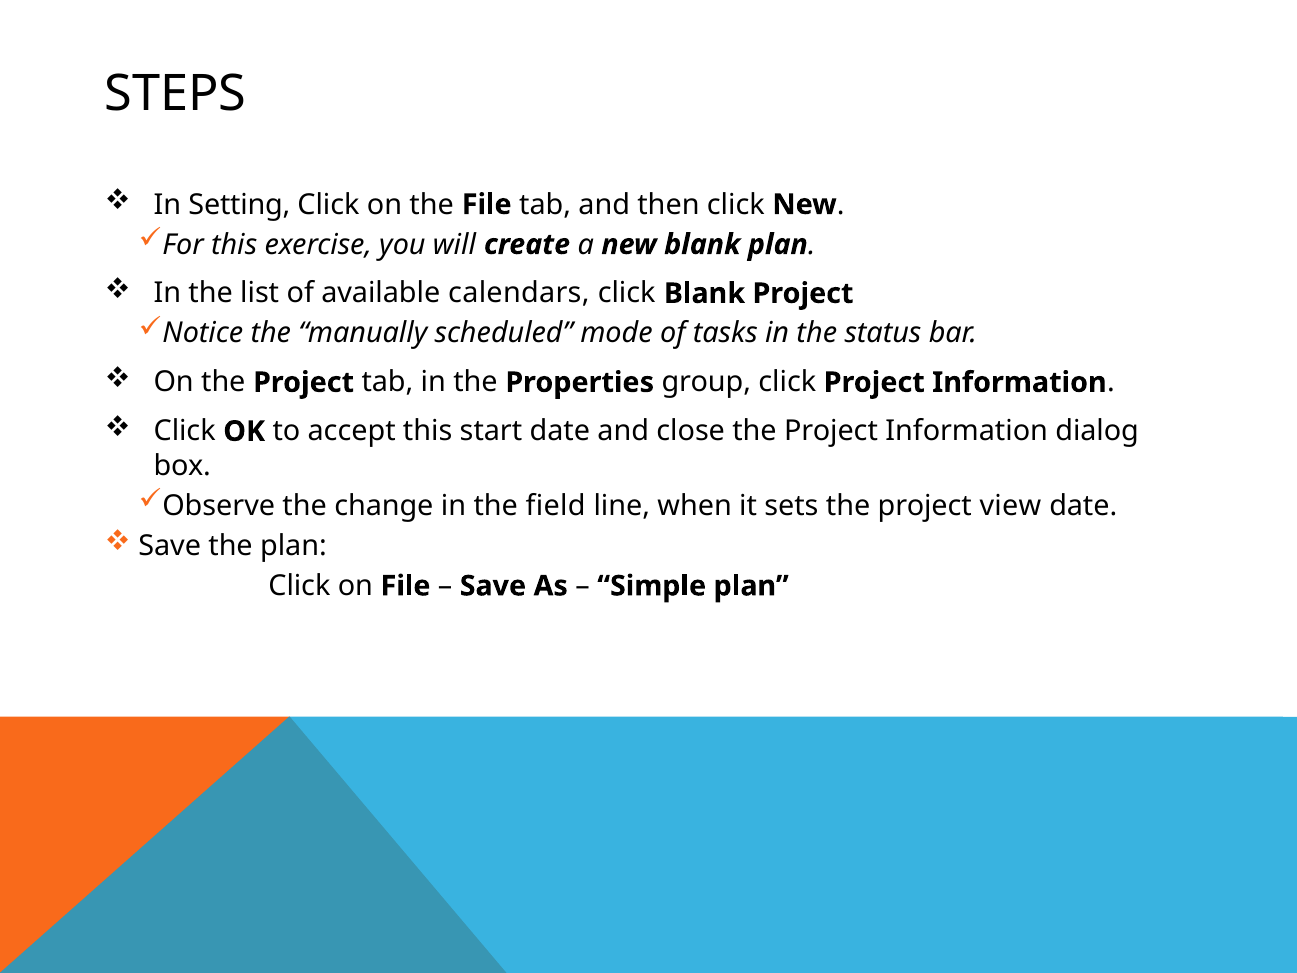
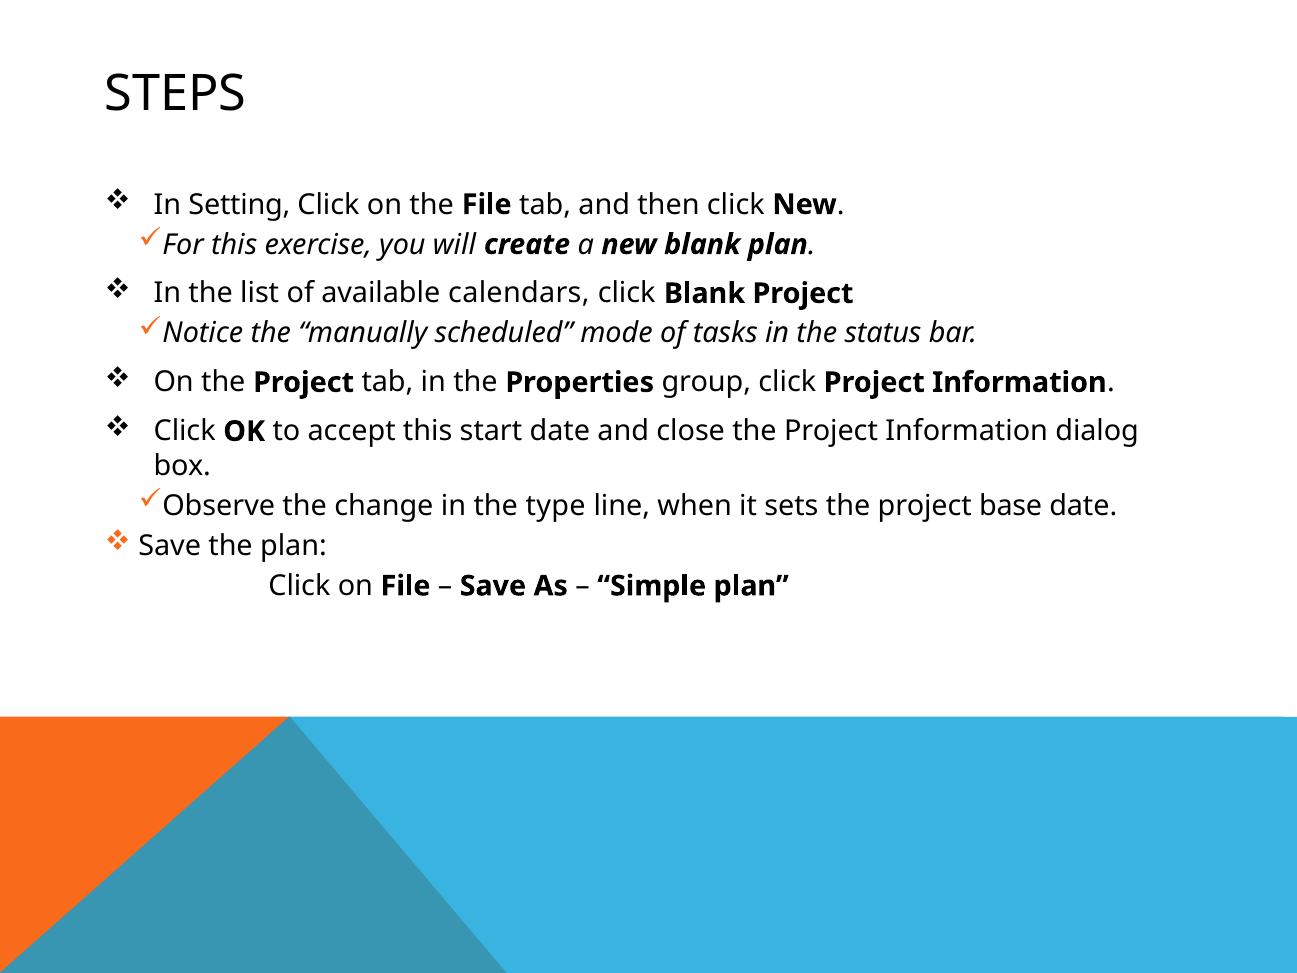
field: field -> type
view: view -> base
